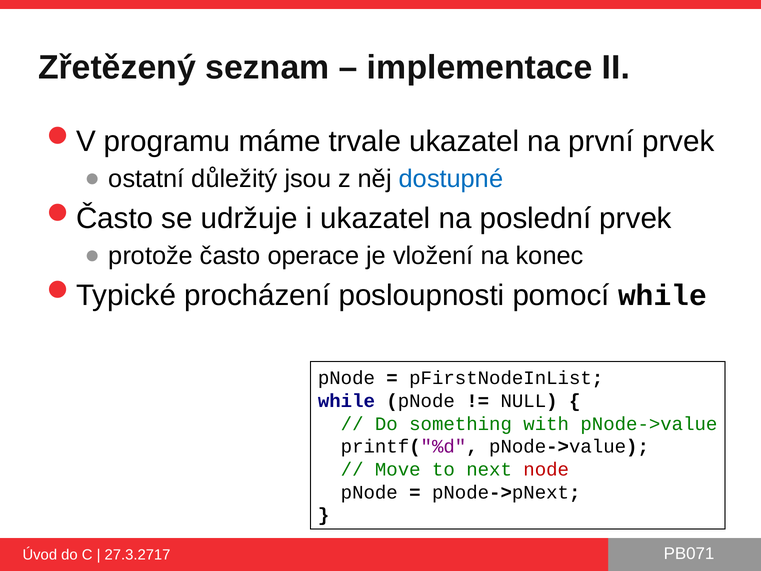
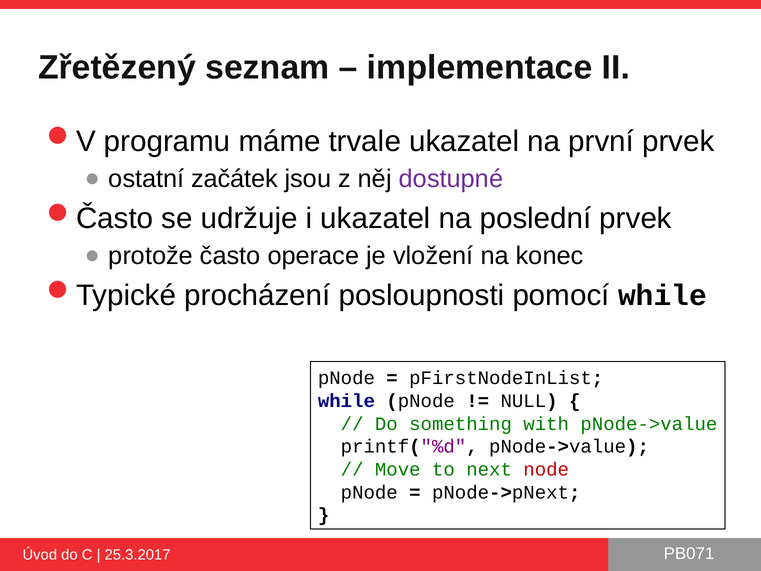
důležitý: důležitý -> začátek
dostupné colour: blue -> purple
27.3.2717: 27.3.2717 -> 25.3.2017
